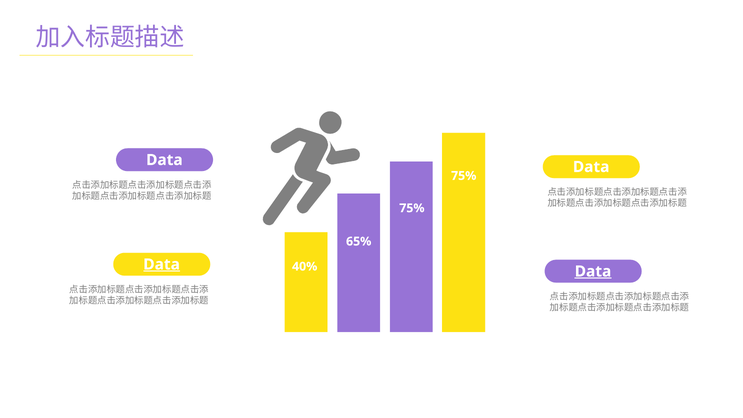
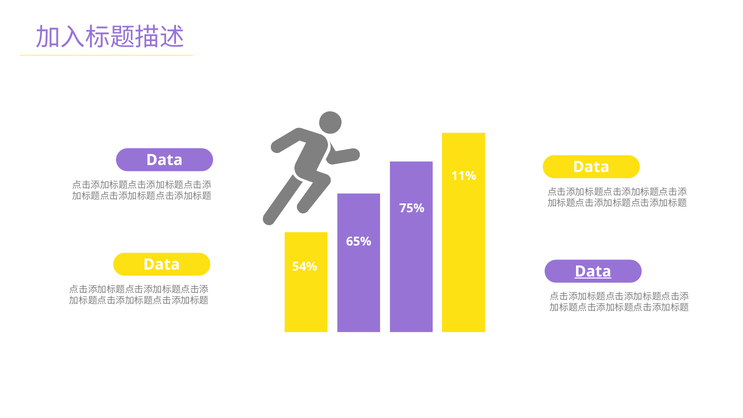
75% at (464, 176): 75% -> 11%
Data at (162, 264) underline: present -> none
40%: 40% -> 54%
